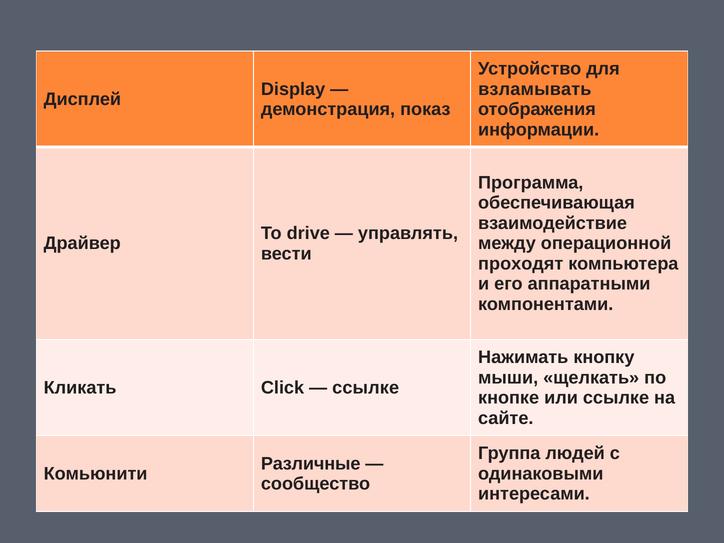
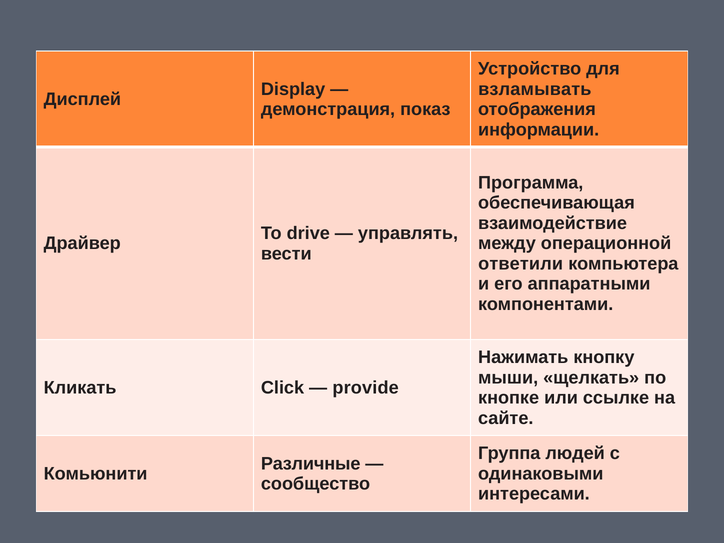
проходят: проходят -> ответили
ссылке at (366, 388): ссылке -> provide
